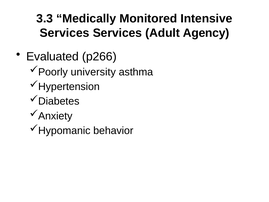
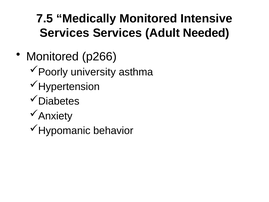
3.3: 3.3 -> 7.5
Agency: Agency -> Needed
Evaluated at (53, 56): Evaluated -> Monitored
